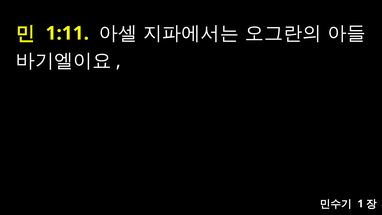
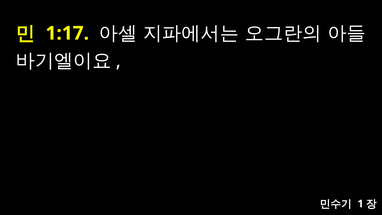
1:11: 1:11 -> 1:17
